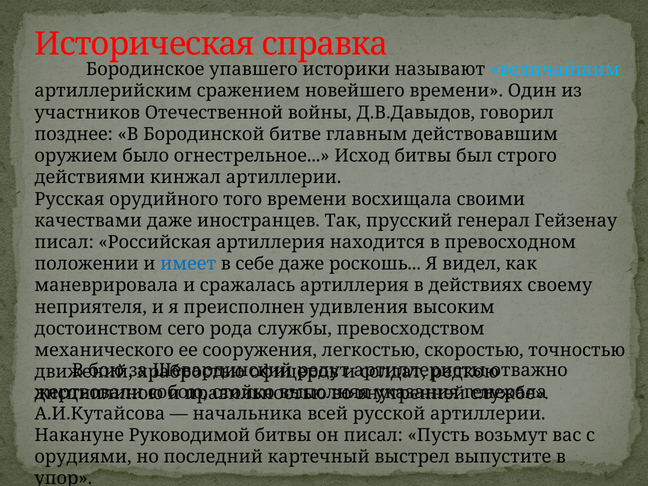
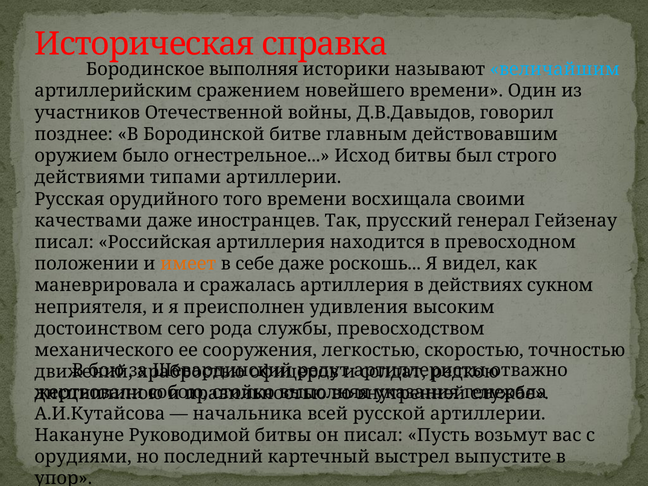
Бородинское упавшего: упавшего -> выполняя
кинжал: кинжал -> типами
имеет colour: blue -> orange
своему: своему -> сукном
